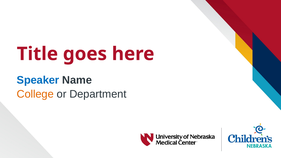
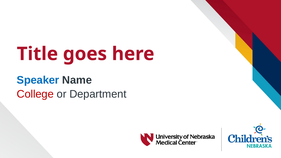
College colour: orange -> red
